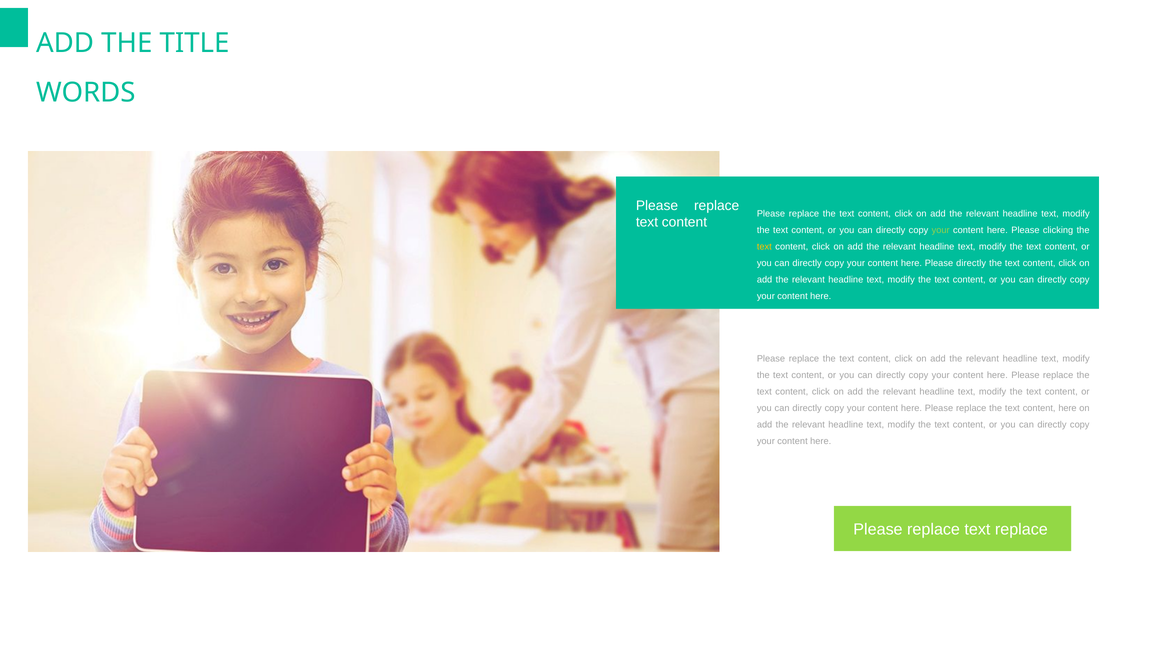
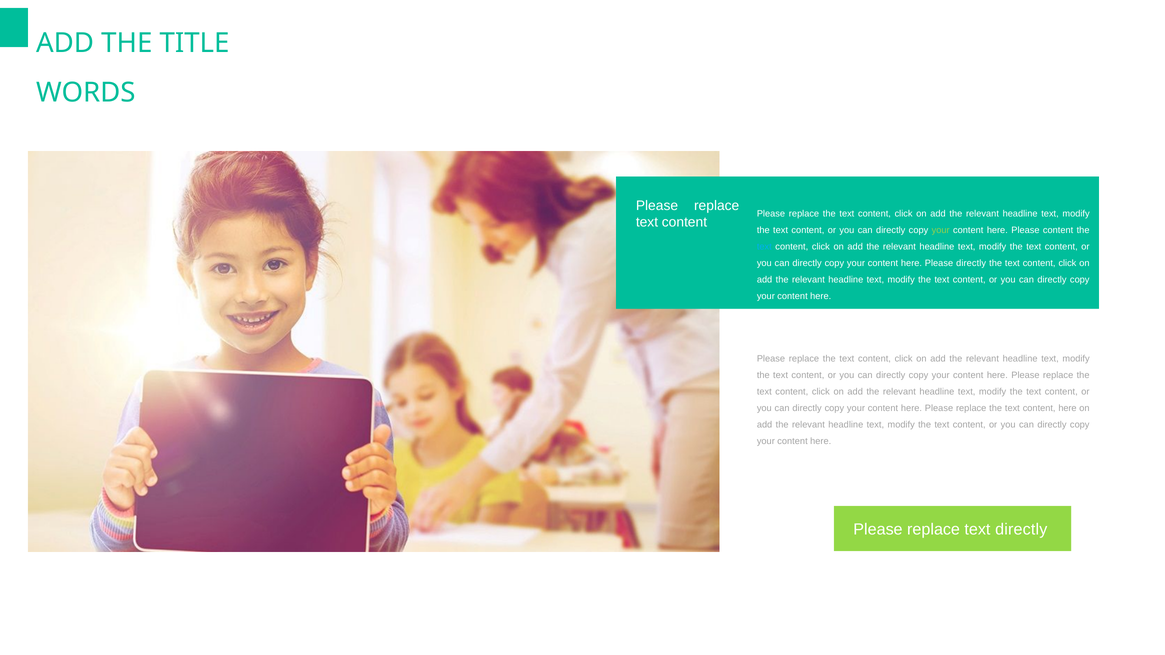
Please clicking: clicking -> content
text at (764, 247) colour: yellow -> light blue
text replace: replace -> directly
